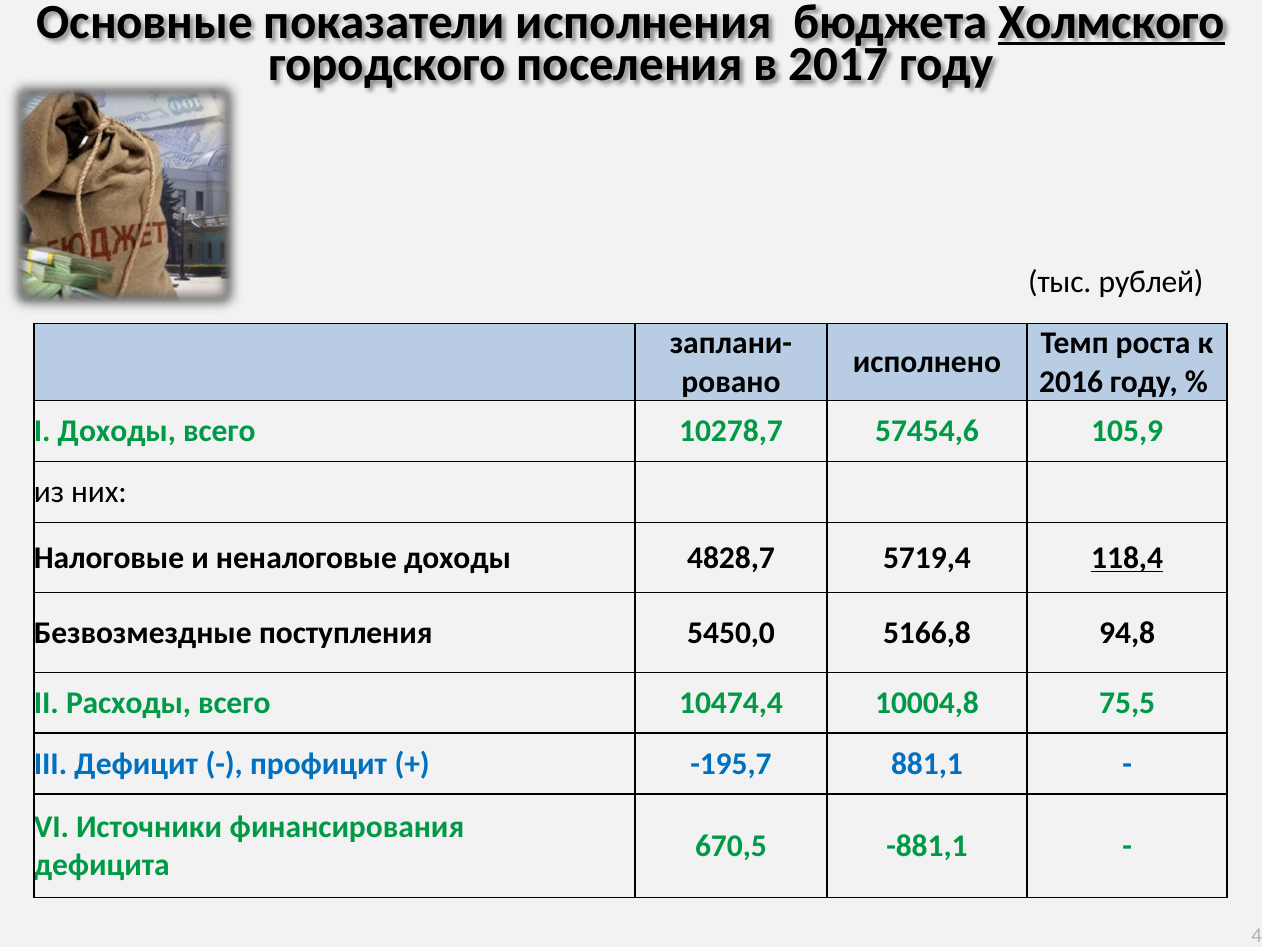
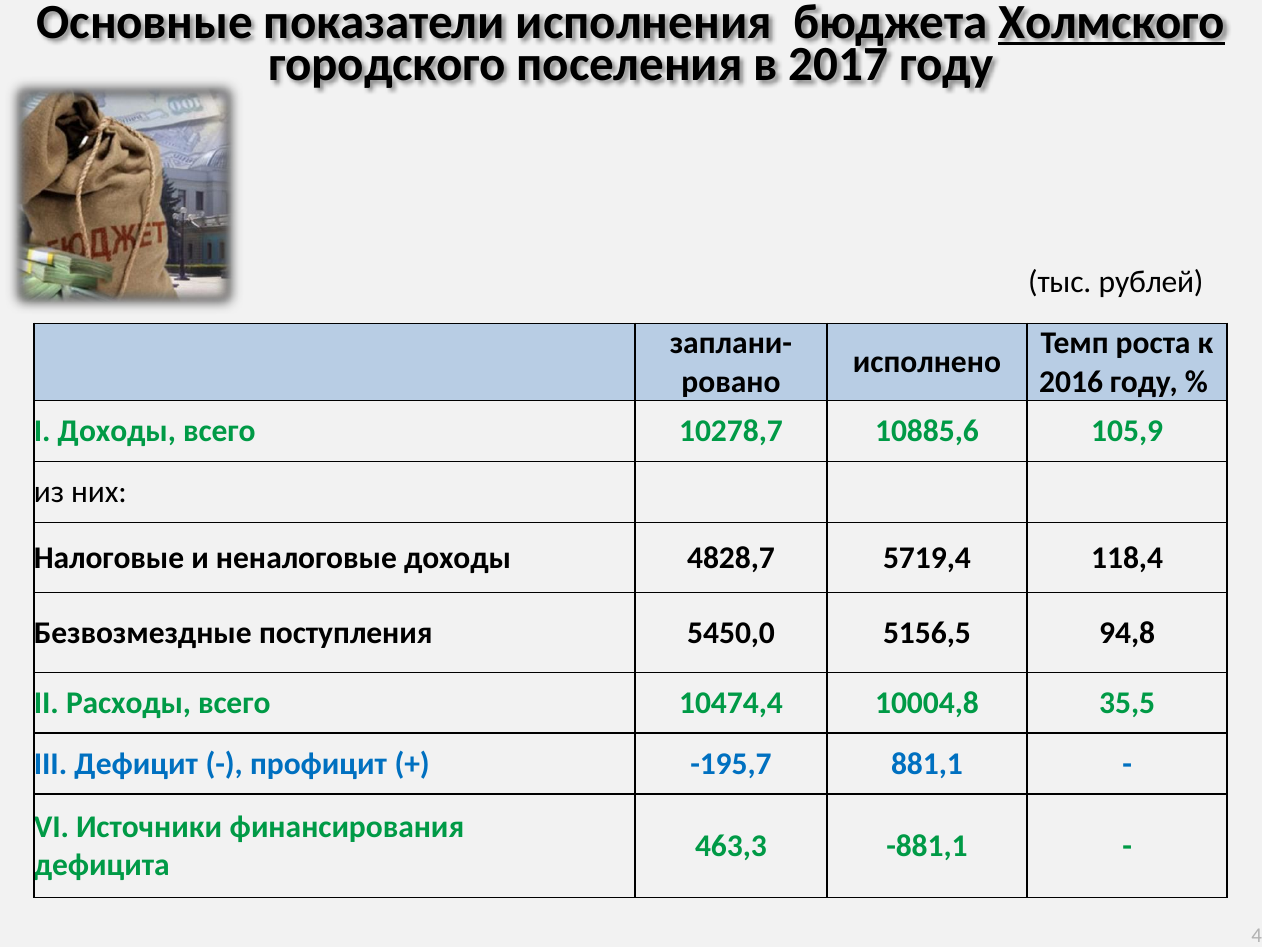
57454,6: 57454,6 -> 10885,6
118,4 underline: present -> none
5166,8: 5166,8 -> 5156,5
75,5: 75,5 -> 35,5
670,5: 670,5 -> 463,3
